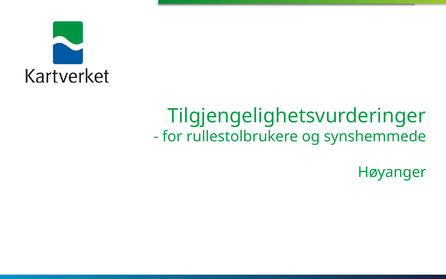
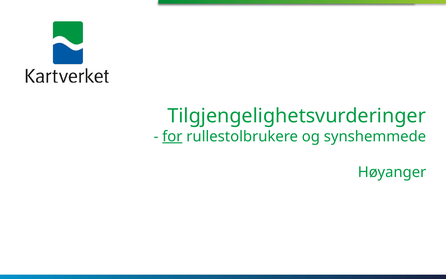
for underline: none -> present
